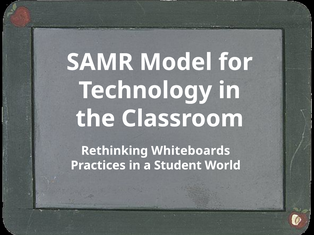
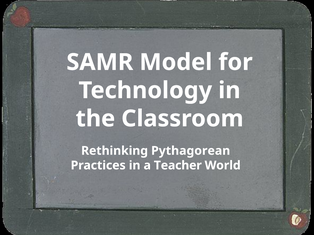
Whiteboards: Whiteboards -> Pythagorean
Student: Student -> Teacher
